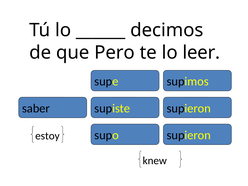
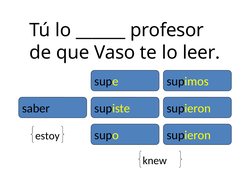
decimos: decimos -> profesor
Pero: Pero -> Vaso
